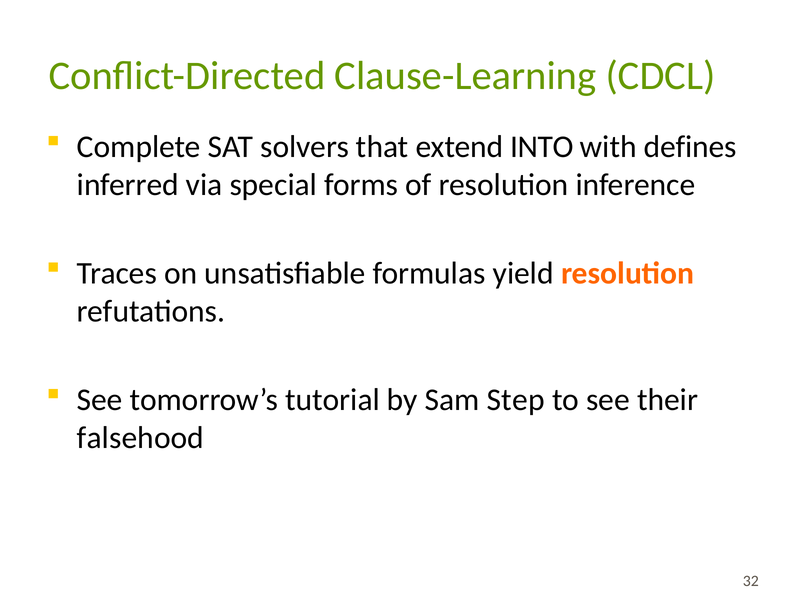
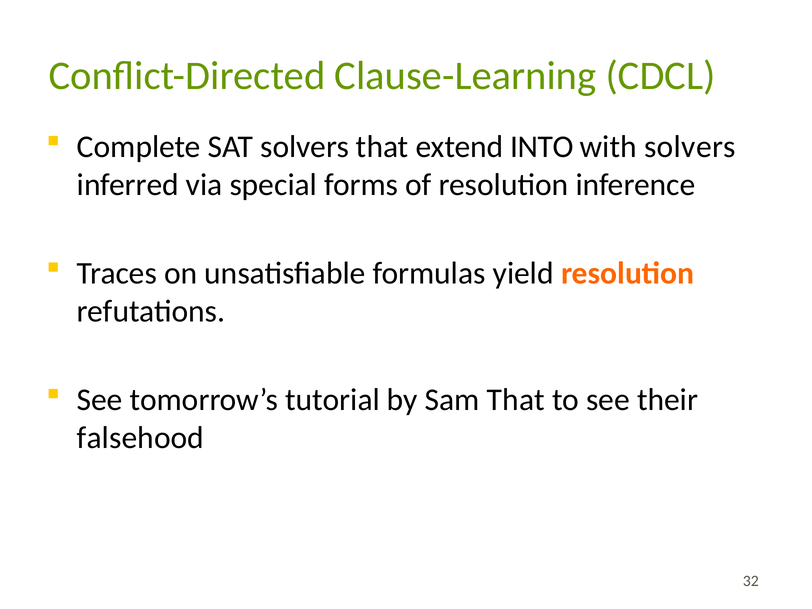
with defines: defines -> solvers
Sam Step: Step -> That
